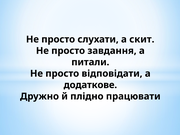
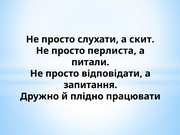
завдання: завдання -> перлиста
додаткове: додаткове -> запитання
